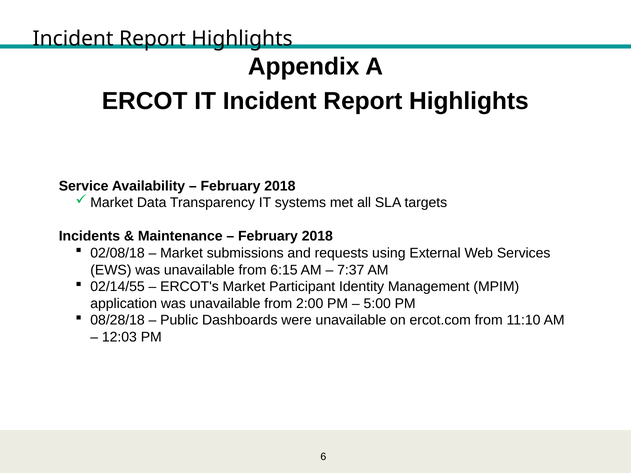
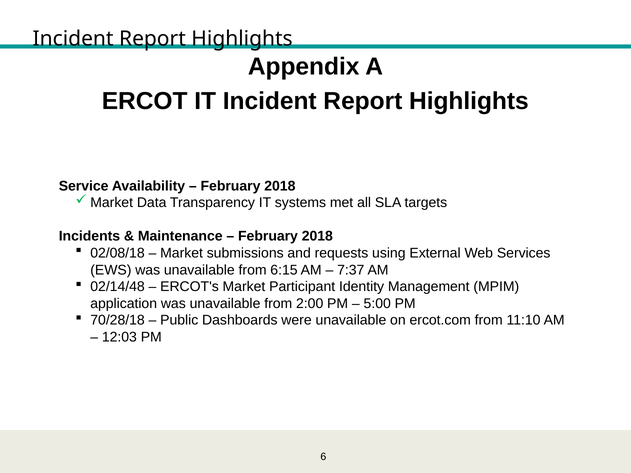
02/14/55: 02/14/55 -> 02/14/48
08/28/18: 08/28/18 -> 70/28/18
